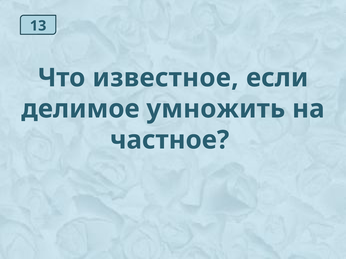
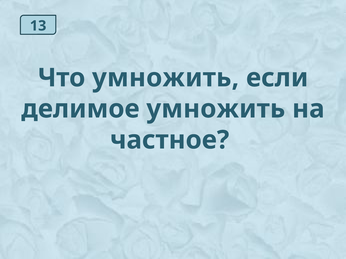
Что известное: известное -> умножить
